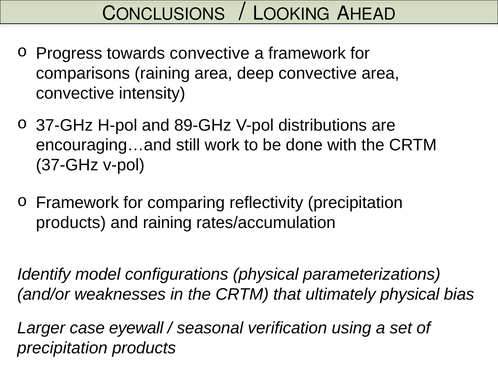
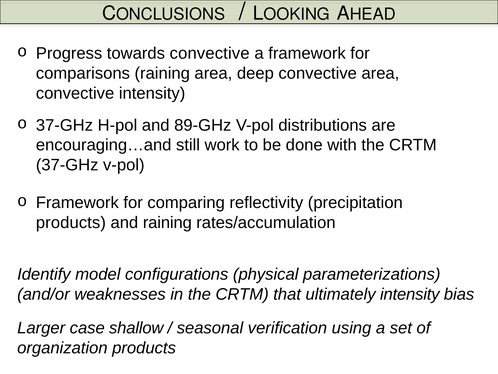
ultimately physical: physical -> intensity
eyewall: eyewall -> shallow
precipitation at (62, 348): precipitation -> organization
